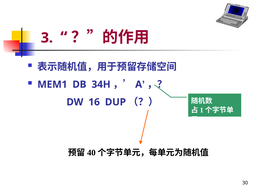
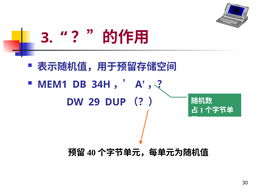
16: 16 -> 29
